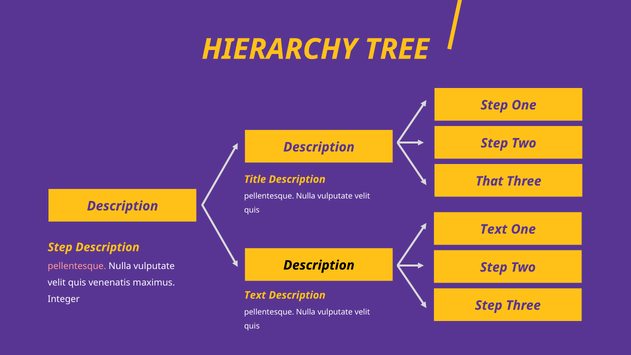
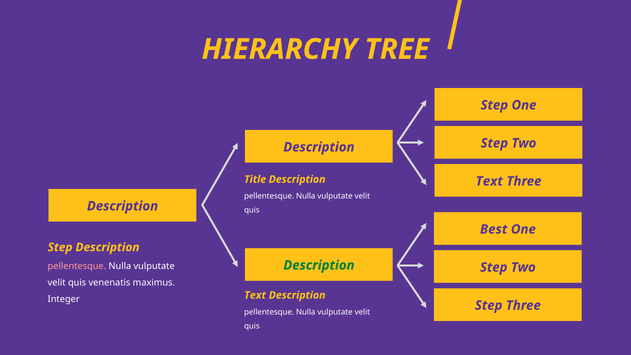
That at (489, 181): That -> Text
Text at (494, 229): Text -> Best
Description at (319, 265) colour: black -> green
